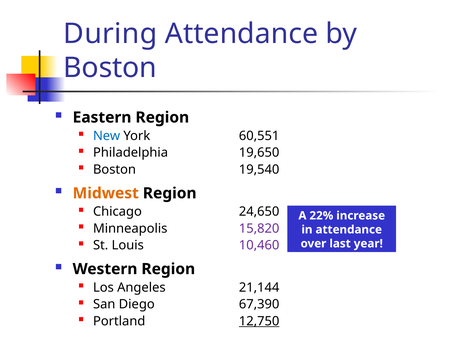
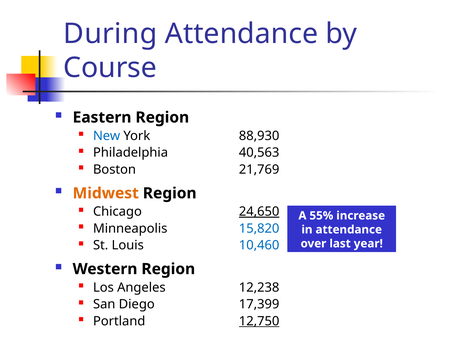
Boston at (110, 68): Boston -> Course
60,551: 60,551 -> 88,930
19,650: 19,650 -> 40,563
19,540: 19,540 -> 21,769
24,650 underline: none -> present
22%: 22% -> 55%
15,820 colour: purple -> blue
10,460 colour: purple -> blue
21,144: 21,144 -> 12,238
67,390: 67,390 -> 17,399
